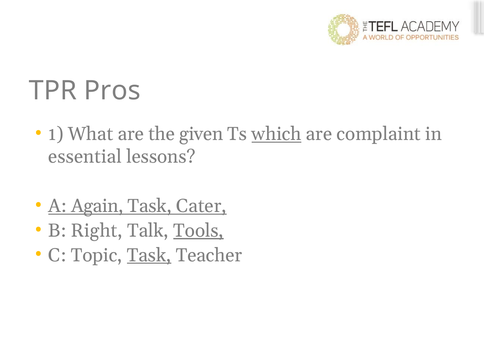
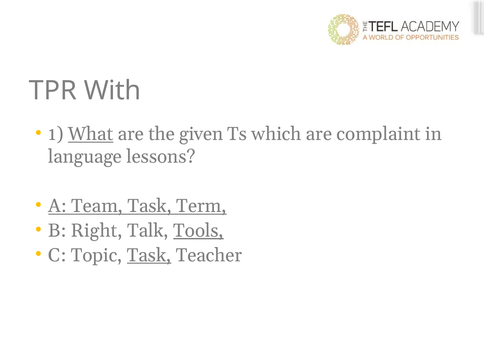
Pros: Pros -> With
What underline: none -> present
which underline: present -> none
essential: essential -> language
Again: Again -> Team
Cater: Cater -> Term
